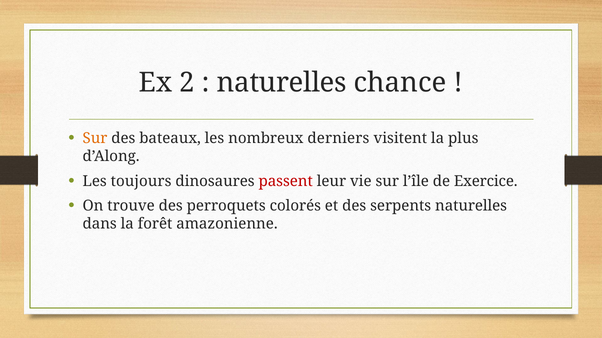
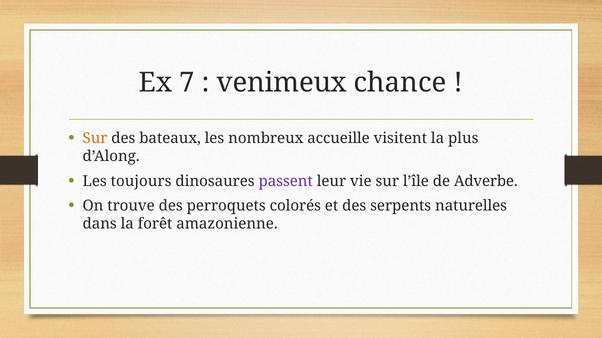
2: 2 -> 7
naturelles at (282, 83): naturelles -> venimeux
derniers: derniers -> accueille
passent colour: red -> purple
Exercice: Exercice -> Adverbe
